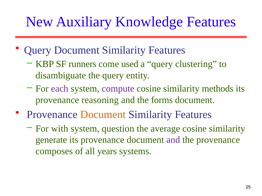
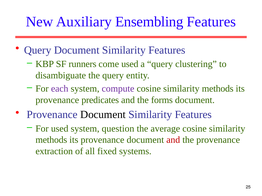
Knowledge: Knowledge -> Ensembling
reasoning: reasoning -> predicates
Document at (103, 115) colour: orange -> black
For with: with -> used
generate at (51, 140): generate -> methods
and at (173, 140) colour: purple -> red
composes: composes -> extraction
years: years -> fixed
